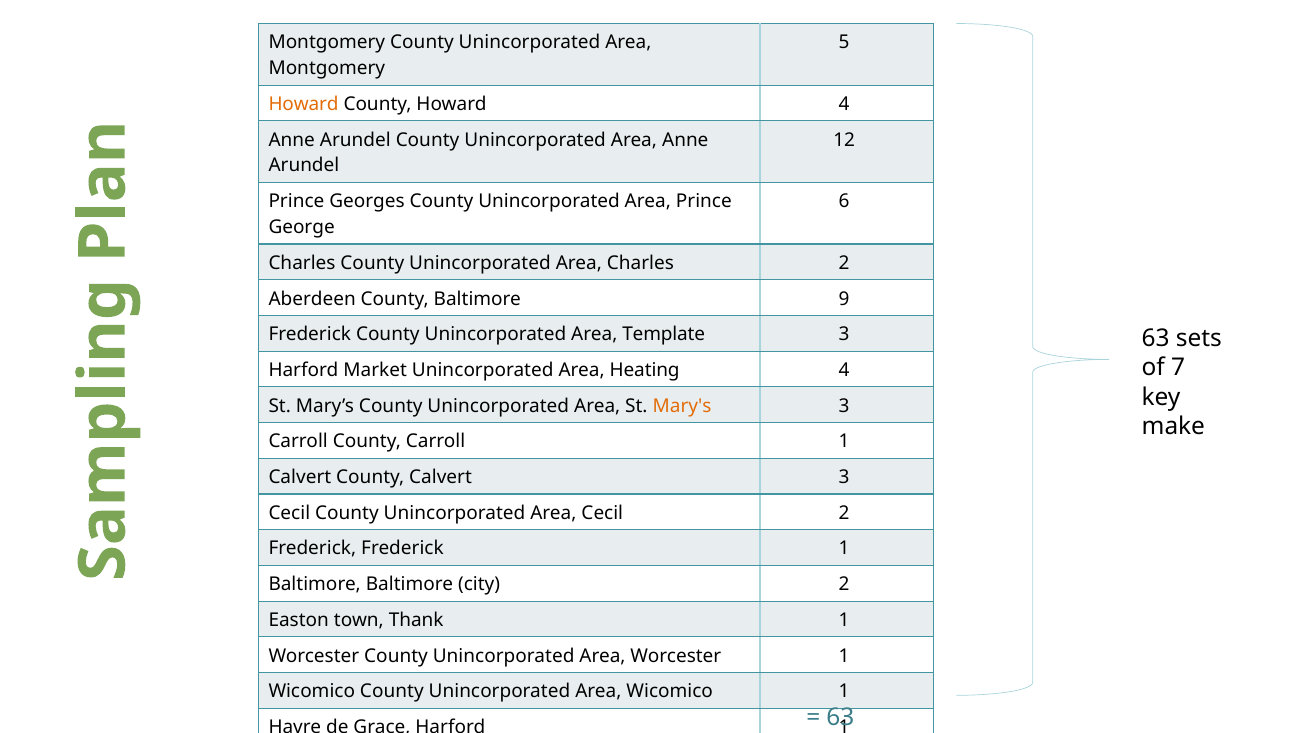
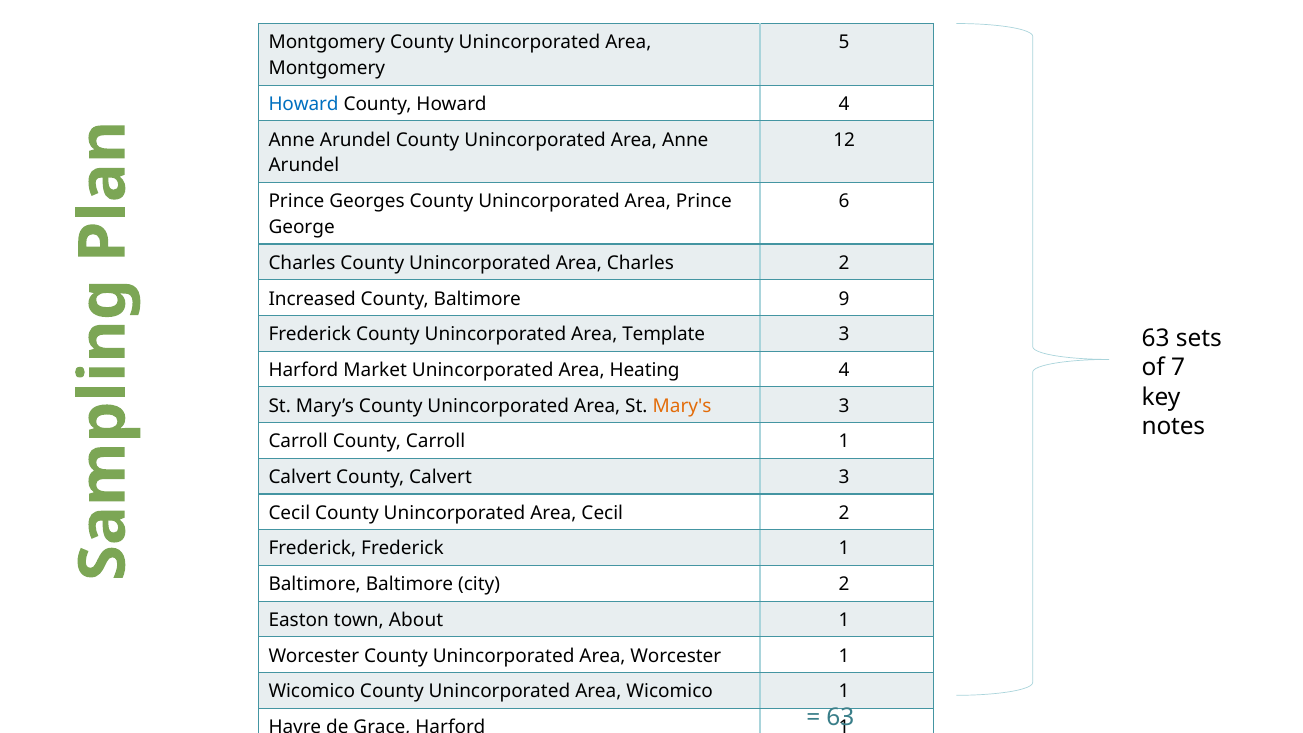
Howard at (304, 104) colour: orange -> blue
Aberdeen at (312, 299): Aberdeen -> Increased
make: make -> notes
Thank: Thank -> About
